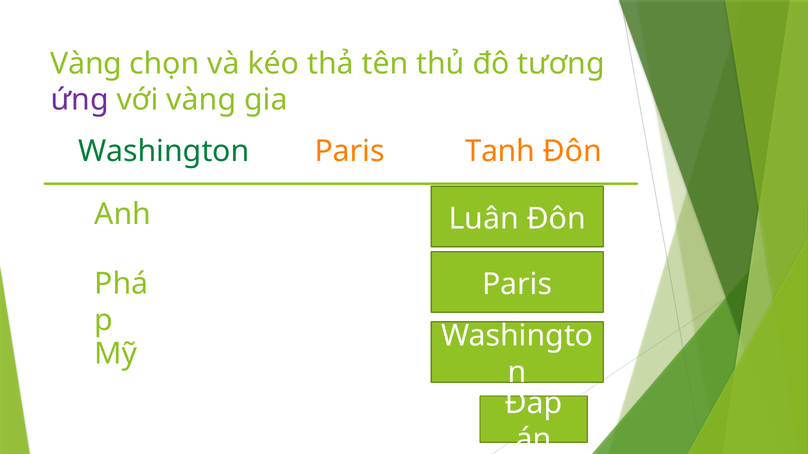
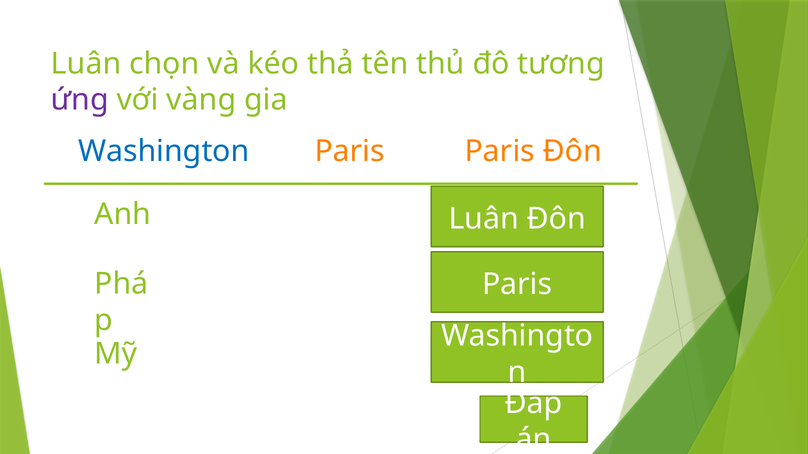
Vàng at (86, 64): Vàng -> Luân
Washington colour: green -> blue
Paris Tanh: Tanh -> Paris
